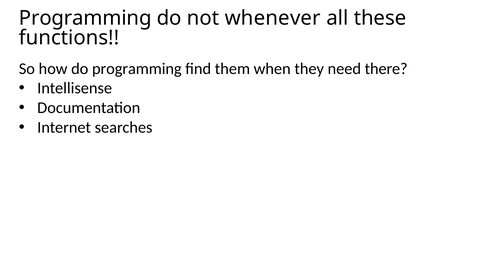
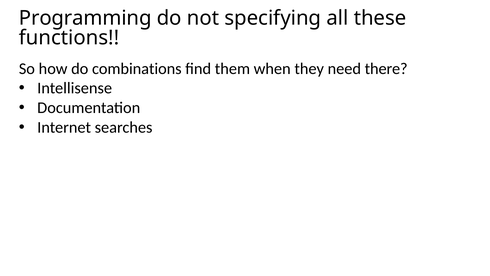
whenever: whenever -> specifying
do programming: programming -> combinations
